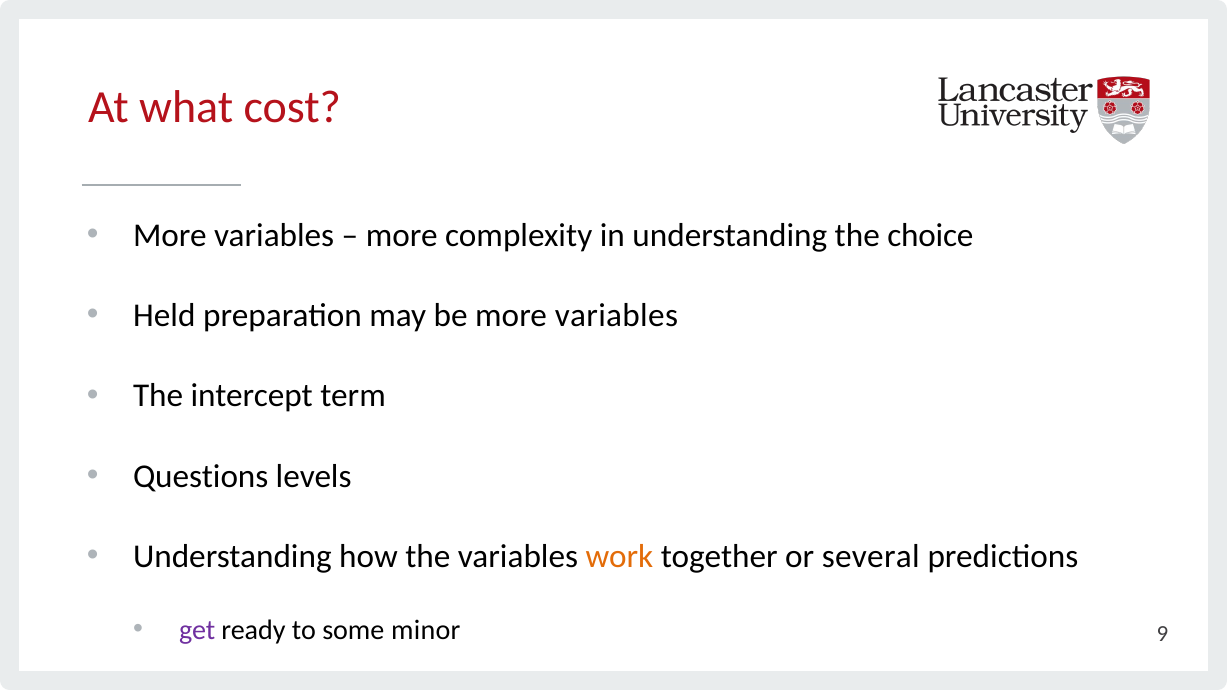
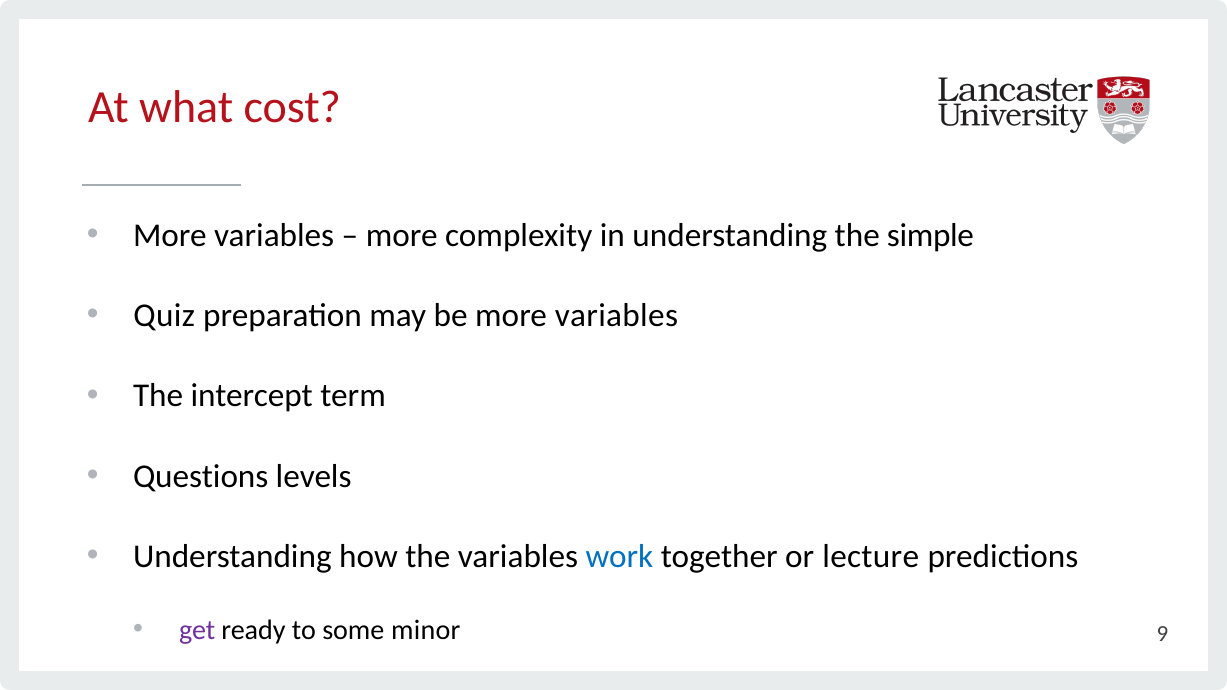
choice: choice -> simple
Held: Held -> Quiz
work colour: orange -> blue
several: several -> lecture
